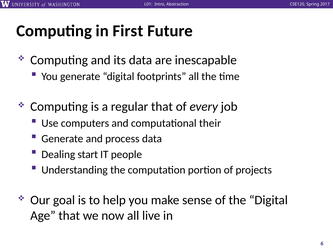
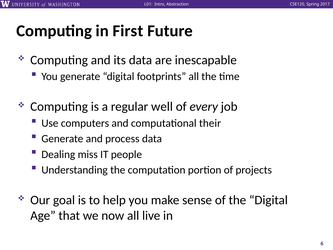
regular that: that -> well
start: start -> miss
